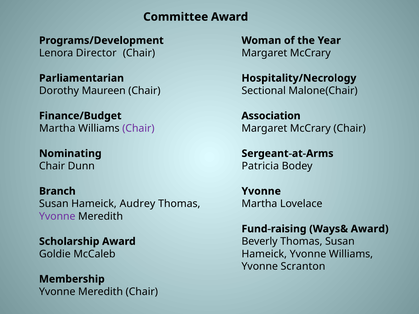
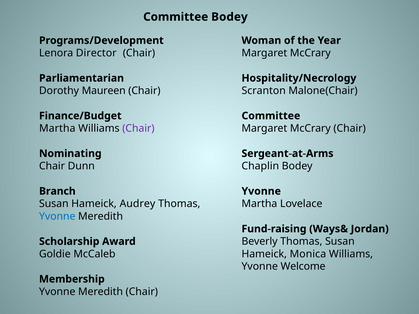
Committee Award: Award -> Bodey
Sectional: Sectional -> Scranton
Association at (271, 116): Association -> Committee
Patricia: Patricia -> Chaplin
Yvonne at (57, 216) colour: purple -> blue
Ways& Award: Award -> Jordan
Hameick Yvonne: Yvonne -> Monica
Scranton: Scranton -> Welcome
